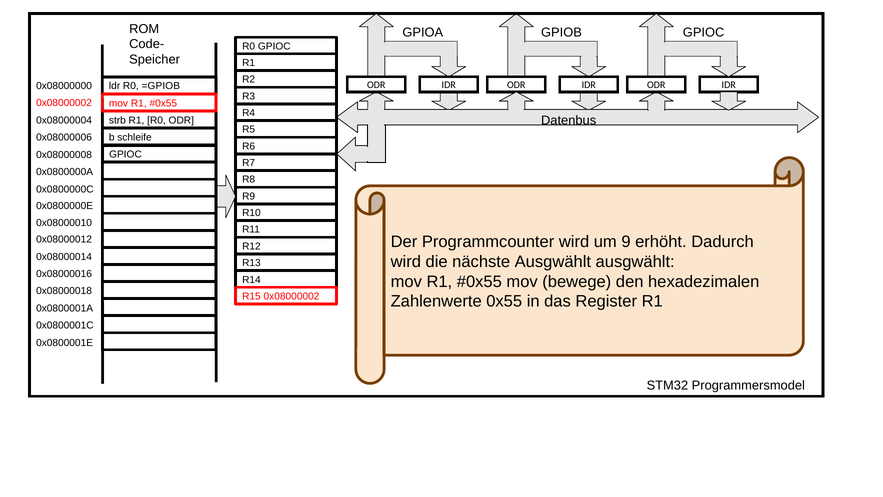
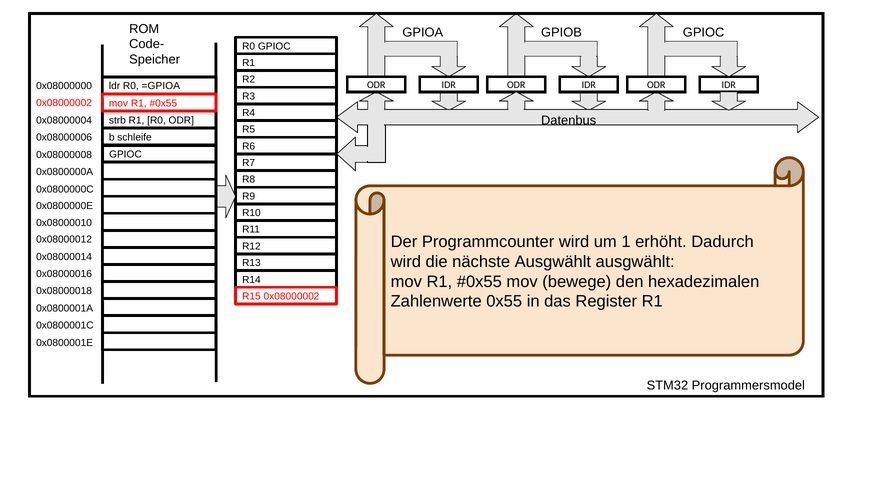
=GPIOB: =GPIOB -> =GPIOA
9: 9 -> 1
